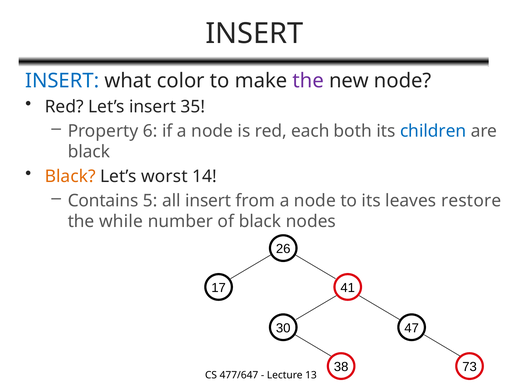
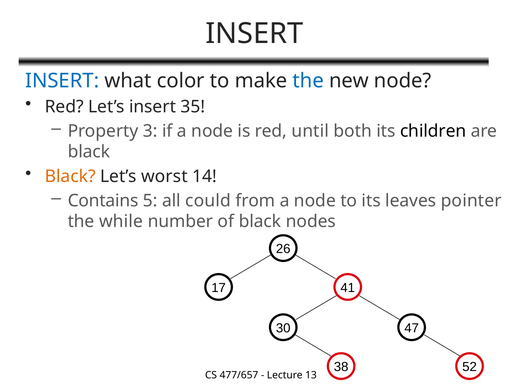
the at (308, 81) colour: purple -> blue
6: 6 -> 3
each: each -> until
children colour: blue -> black
all insert: insert -> could
restore: restore -> pointer
73: 73 -> 52
477/647: 477/647 -> 477/657
